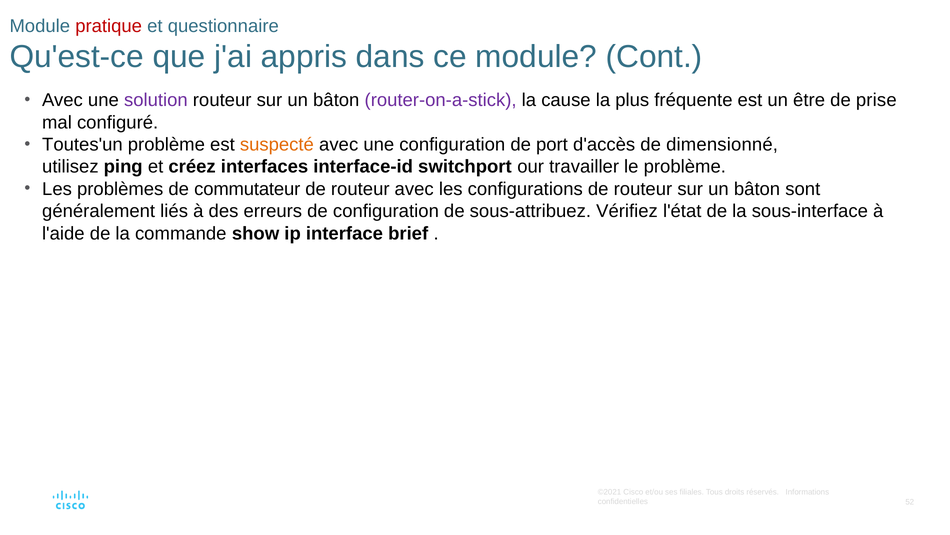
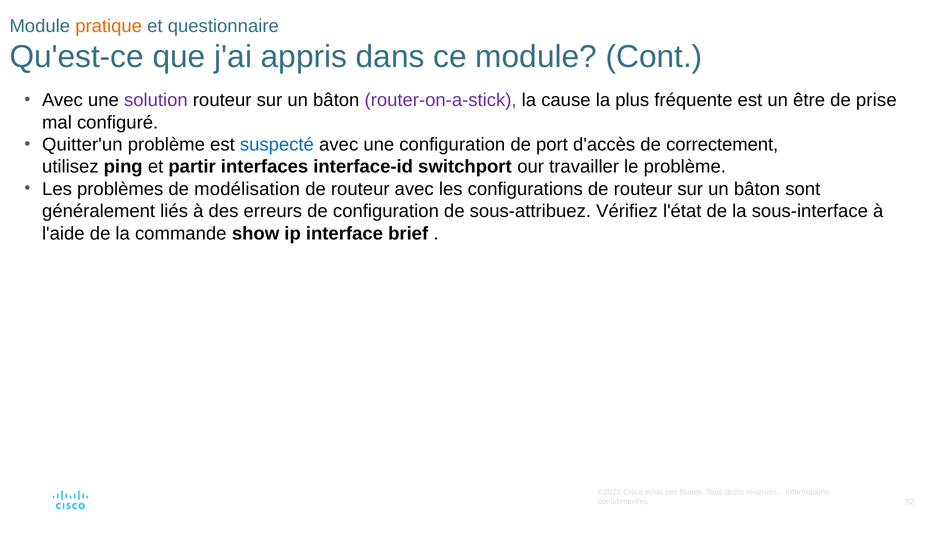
pratique colour: red -> orange
Toutes'un: Toutes'un -> Quitter'un
suspecté colour: orange -> blue
dimensionné: dimensionné -> correctement
créez: créez -> partir
commutateur: commutateur -> modélisation
